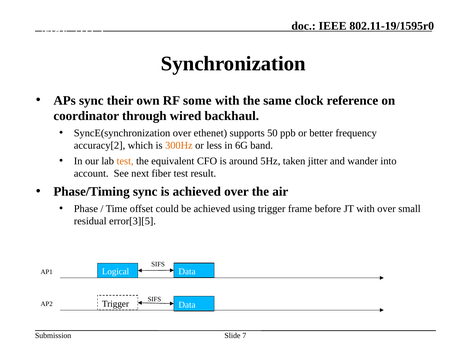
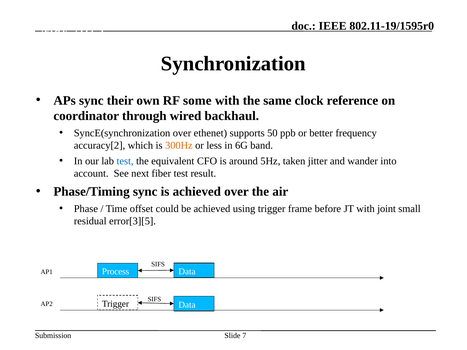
test at (125, 161) colour: orange -> blue
with over: over -> joint
Logical: Logical -> Process
